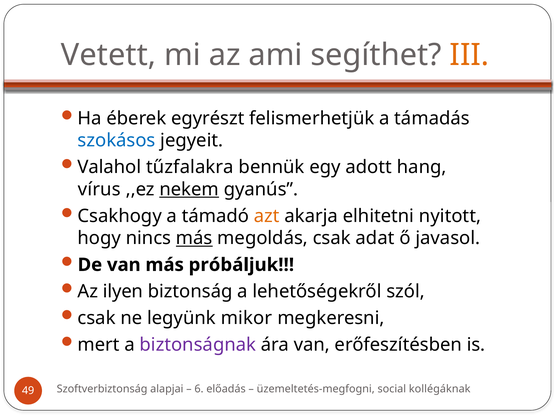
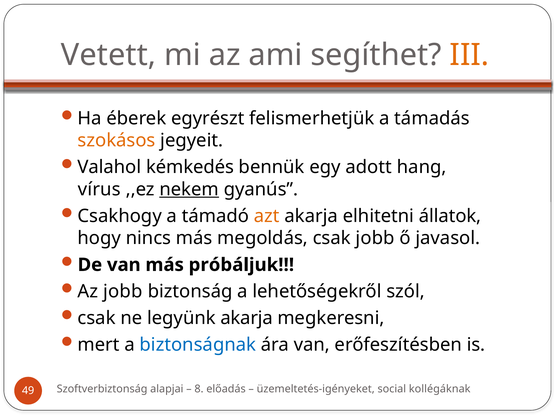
szokásos colour: blue -> orange
tűzfalakra: tűzfalakra -> kémkedés
nyitott: nyitott -> állatok
más at (194, 238) underline: present -> none
csak adat: adat -> jobb
Az ilyen: ilyen -> jobb
legyünk mikor: mikor -> akarja
biztonságnak colour: purple -> blue
6: 6 -> 8
üzemeltetés-megfogni: üzemeltetés-megfogni -> üzemeltetés-igényeket
